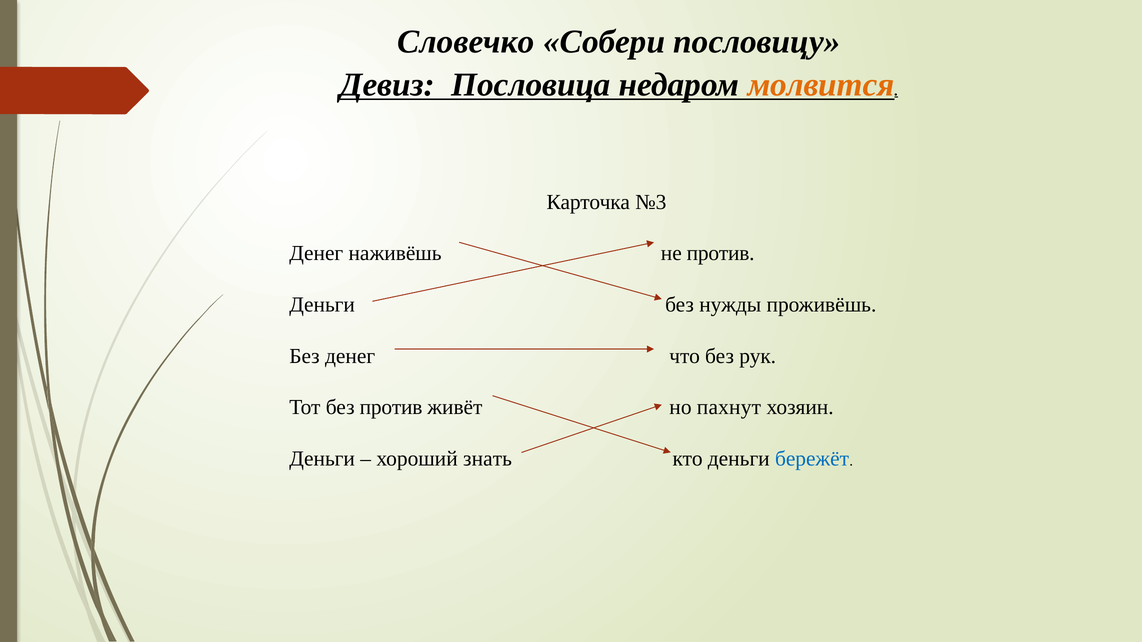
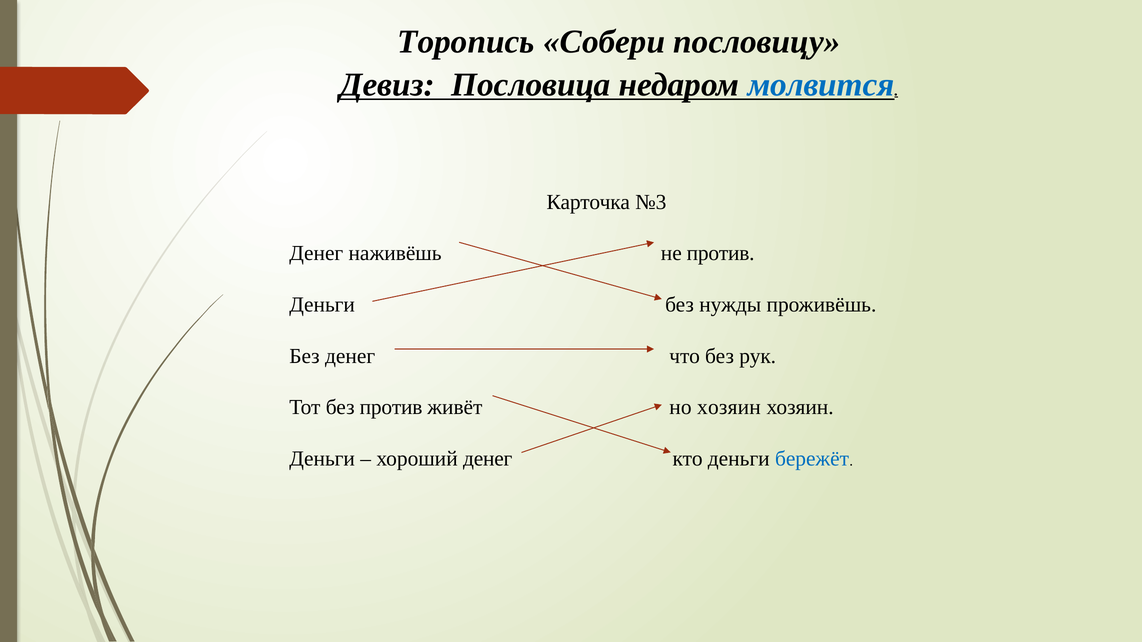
Словечко: Словечко -> Торопись
молвится colour: orange -> blue
но пахнут: пахнут -> хозяин
хороший знать: знать -> денег
